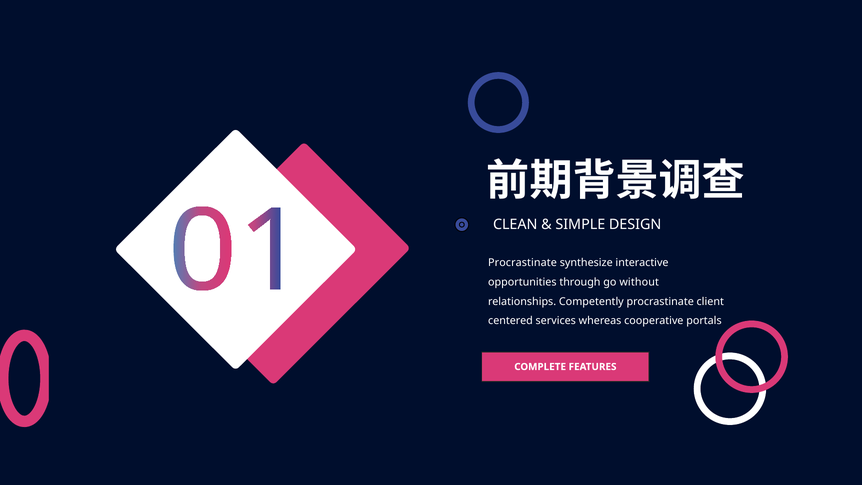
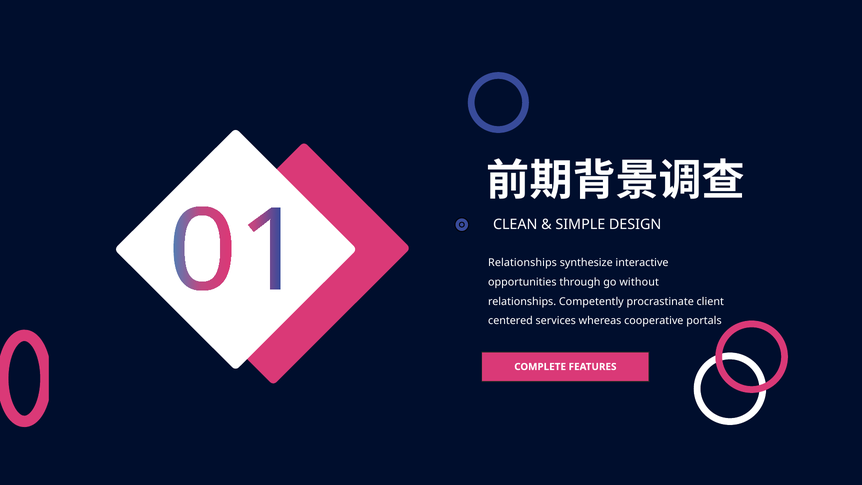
Procrastinate at (522, 263): Procrastinate -> Relationships
